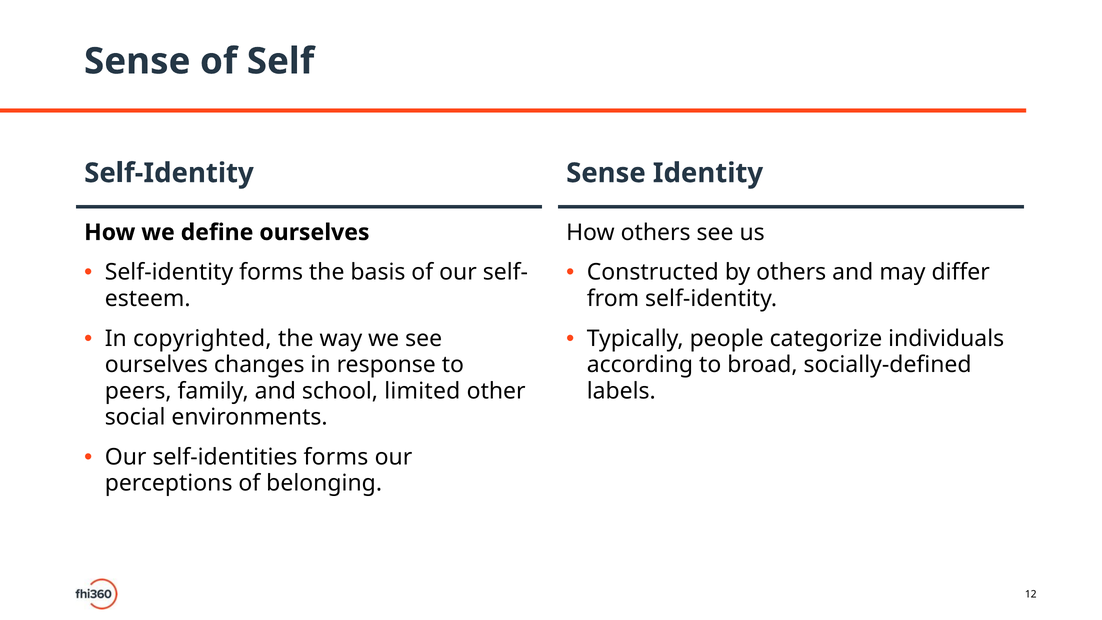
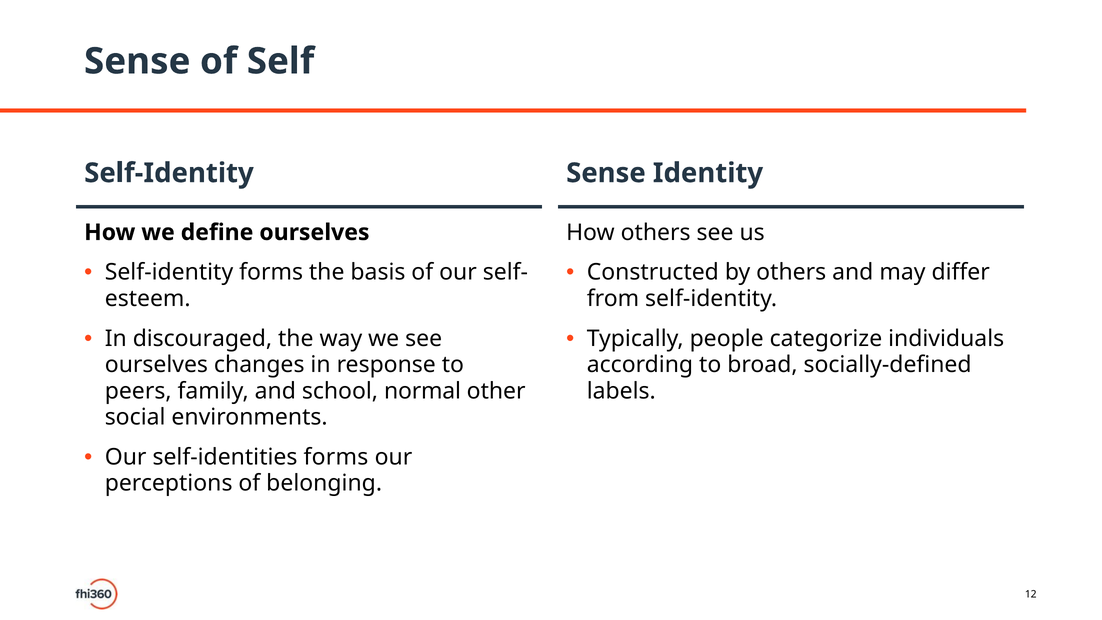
copyrighted: copyrighted -> discouraged
limited: limited -> normal
